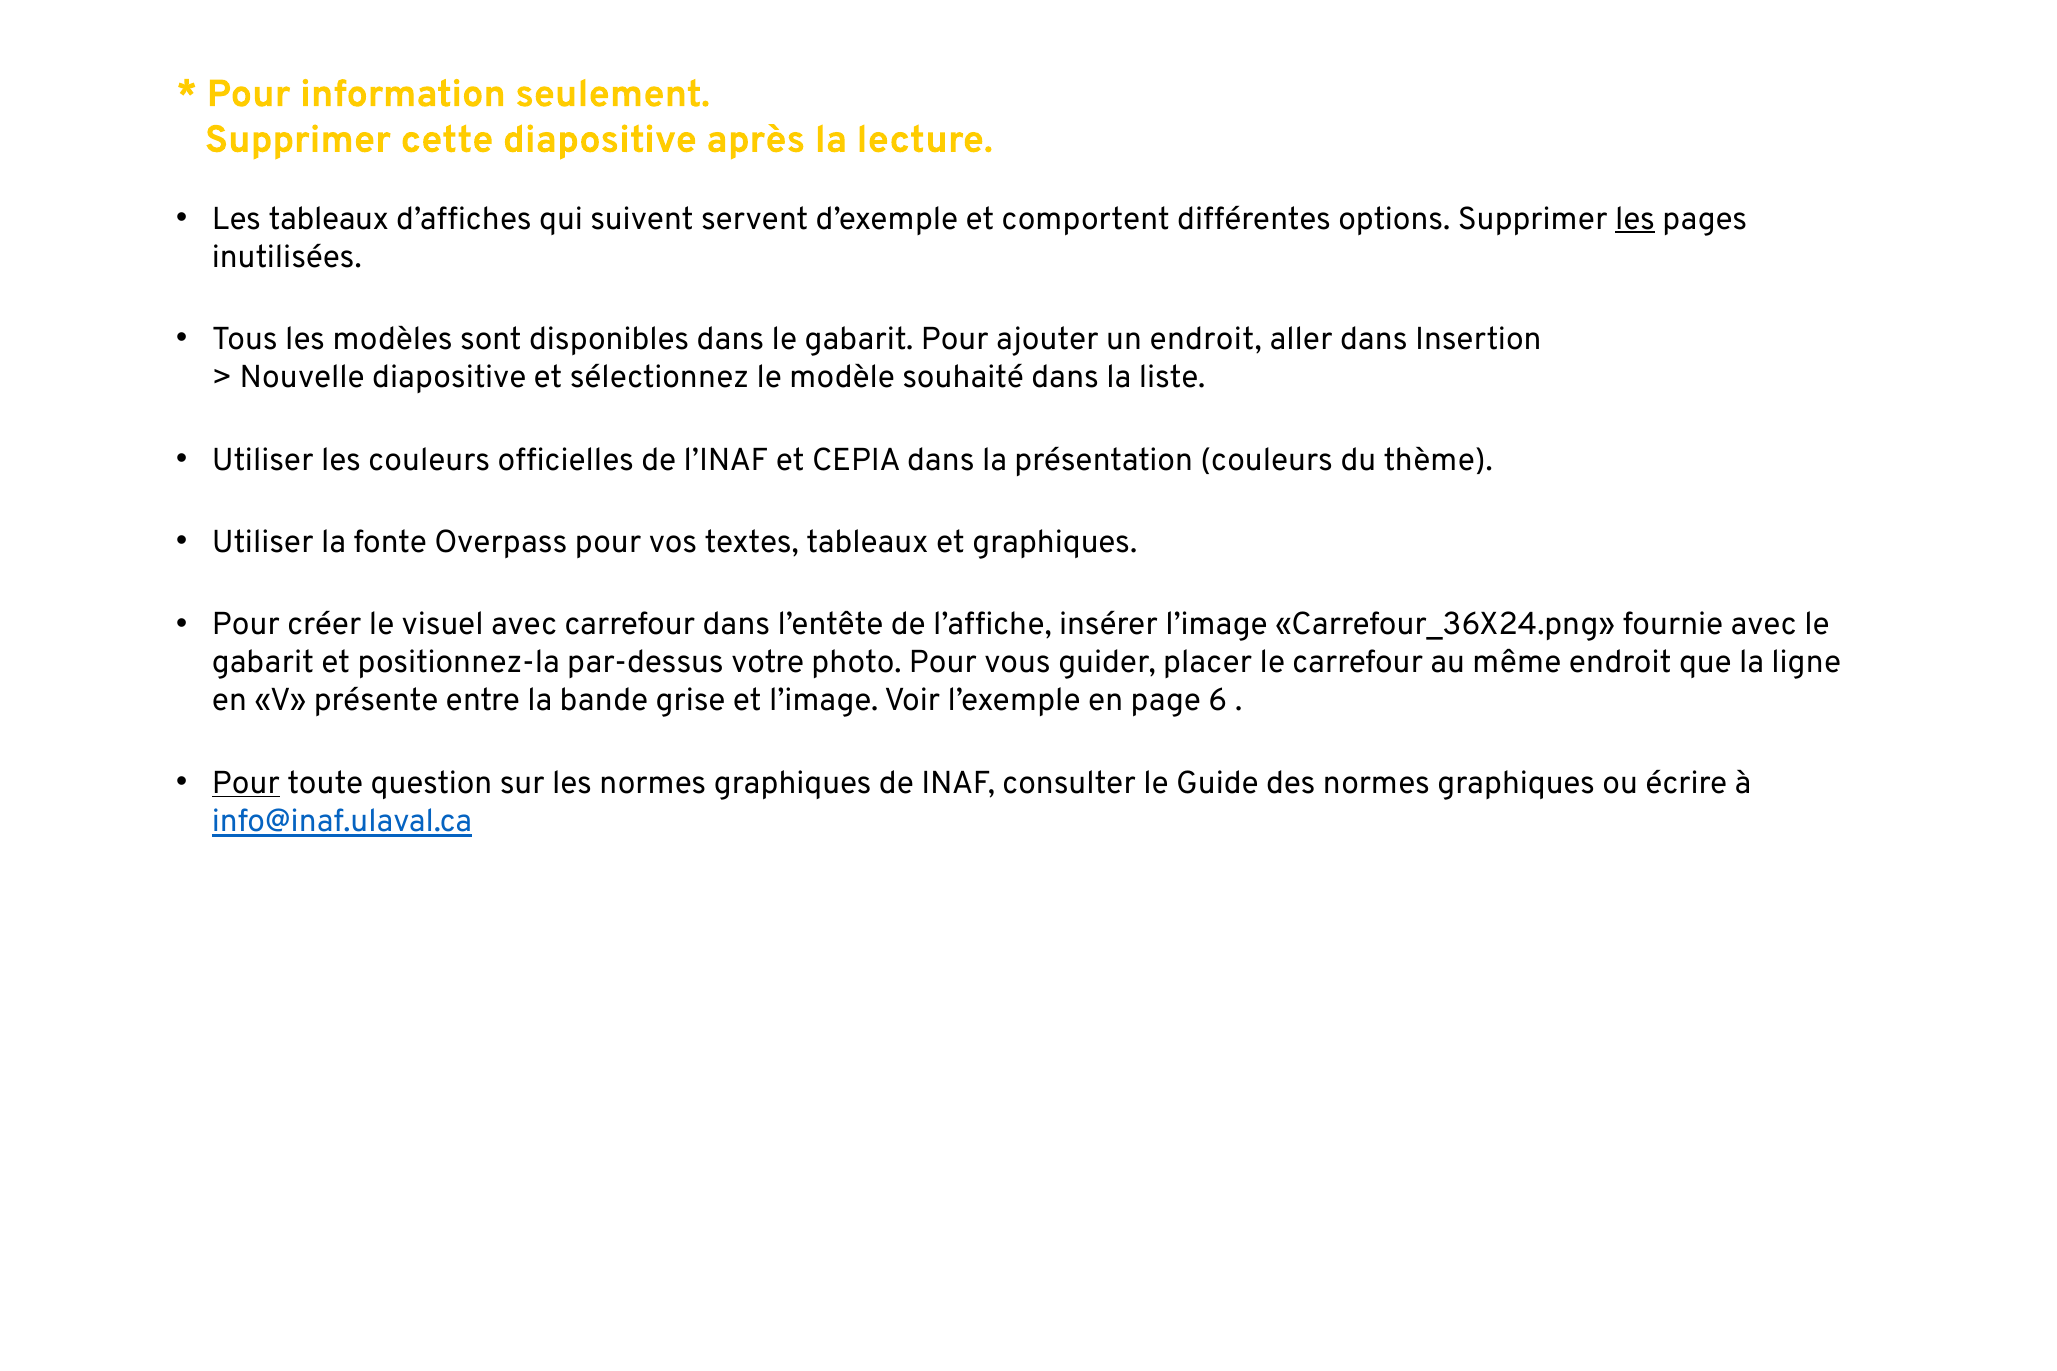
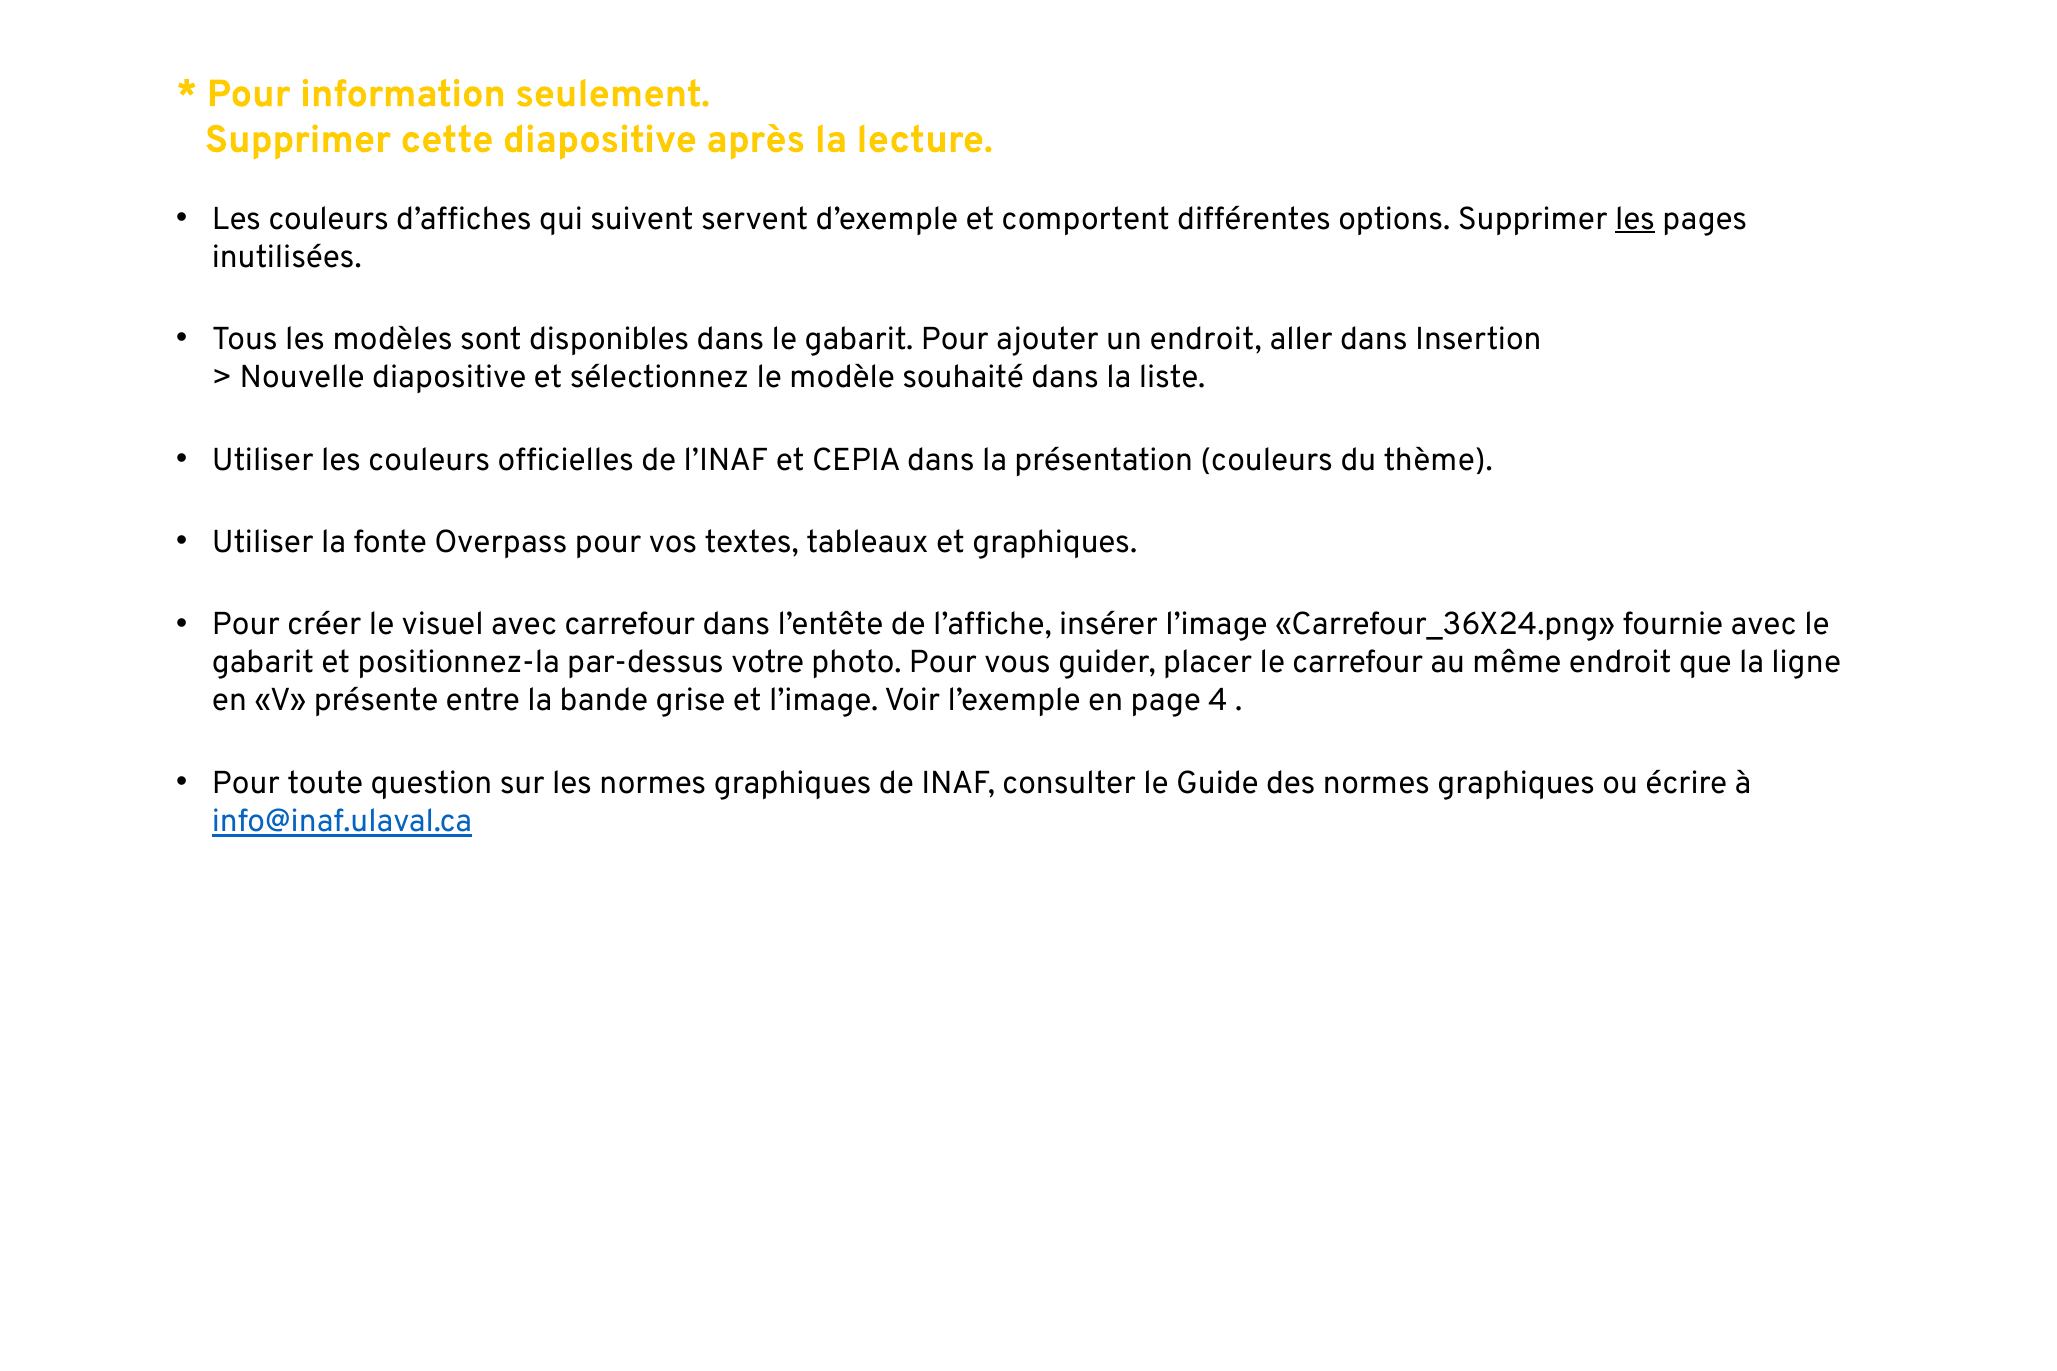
tableaux at (329, 219): tableaux -> couleurs
6: 6 -> 4
Pour at (246, 783) underline: present -> none
